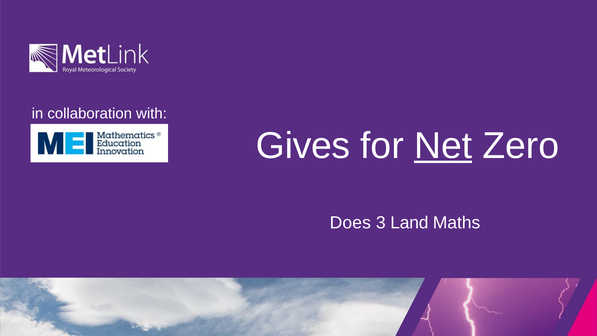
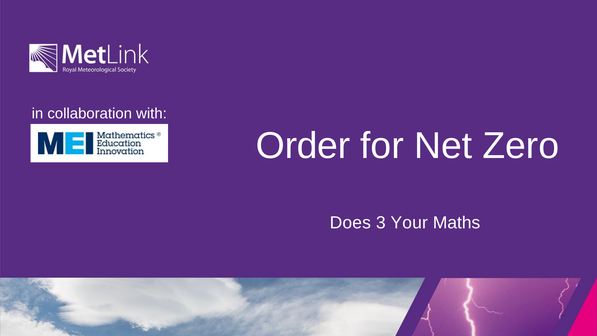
Gives: Gives -> Order
Net underline: present -> none
Land: Land -> Your
